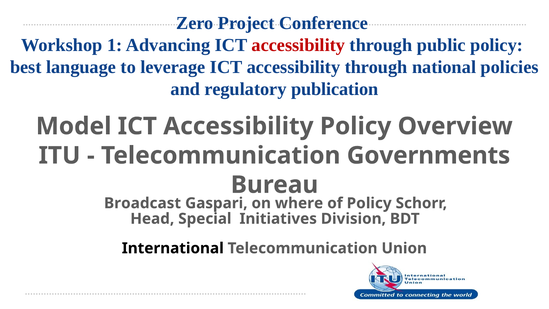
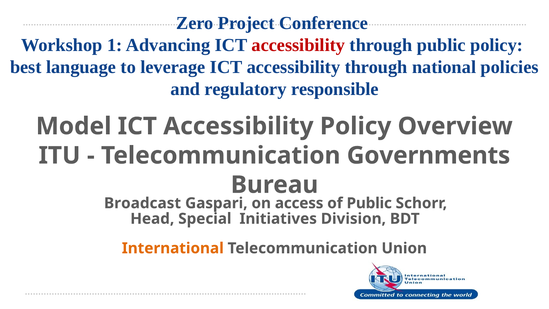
publication: publication -> responsible
where: where -> access
of Policy: Policy -> Public
International colour: black -> orange
